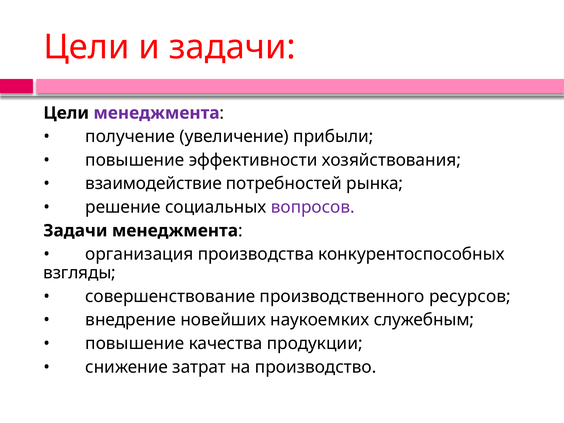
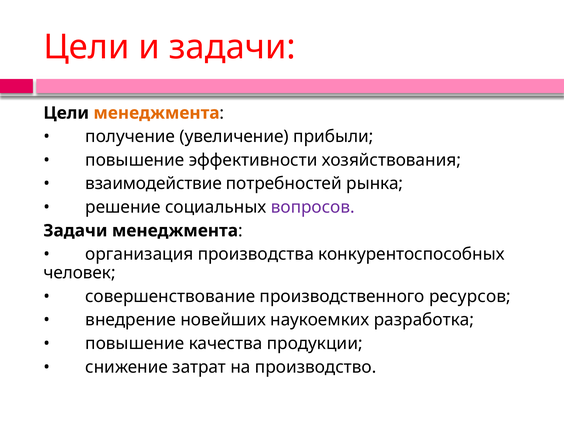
менеджмента at (156, 113) colour: purple -> orange
взгляды: взгляды -> человек
служебным: служебным -> разработка
